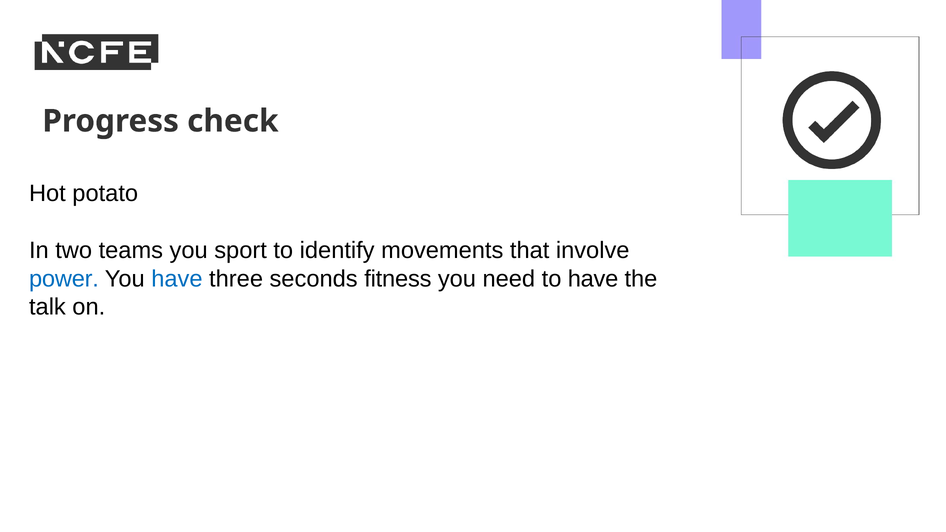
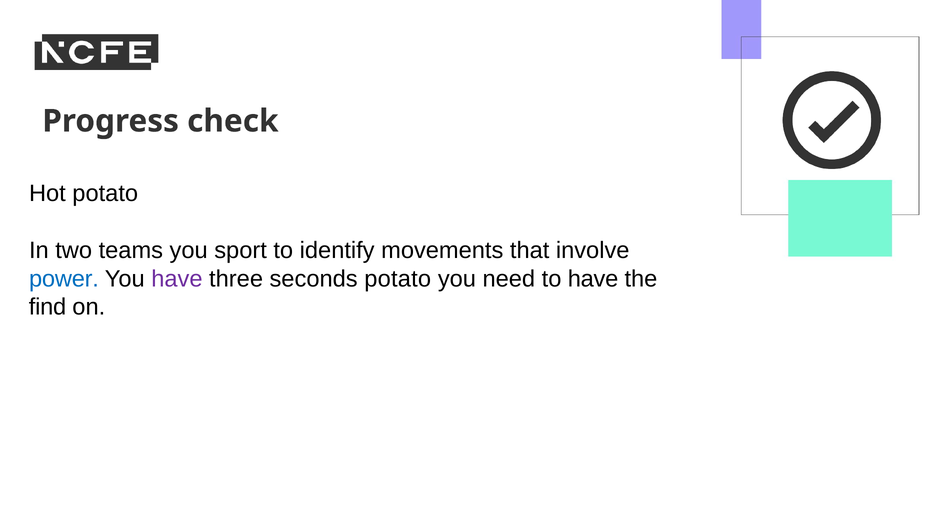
have at (177, 279) colour: blue -> purple
seconds fitness: fitness -> potato
talk: talk -> find
